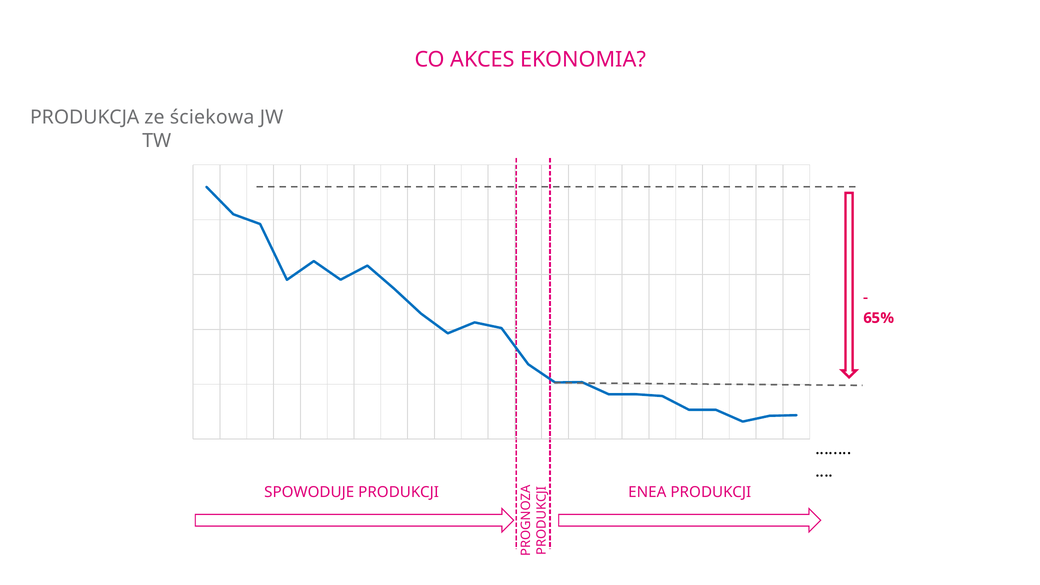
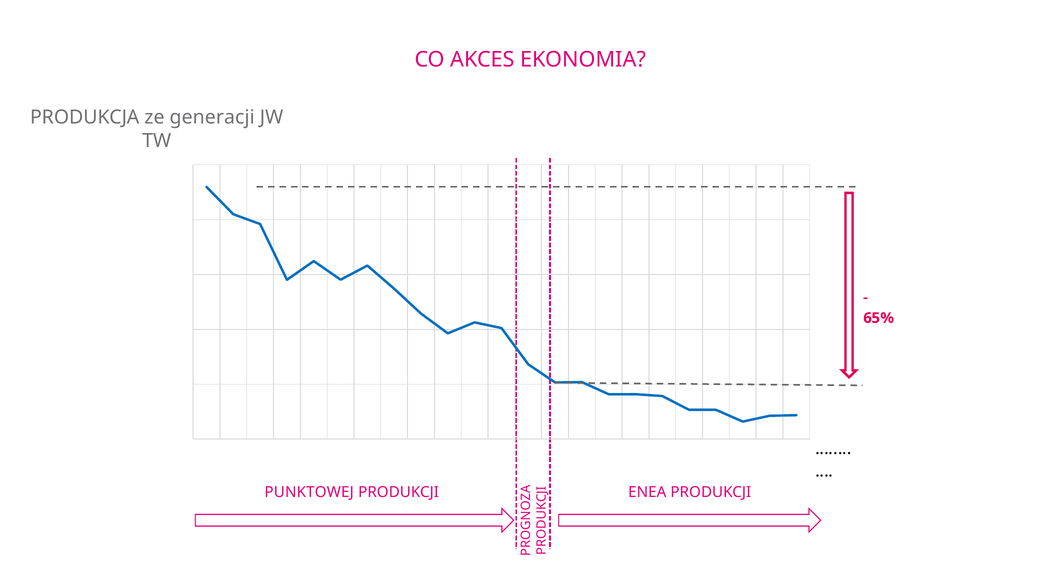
ściekowa: ściekowa -> generacji
SPOWODUJE: SPOWODUJE -> PUNKTOWEJ
